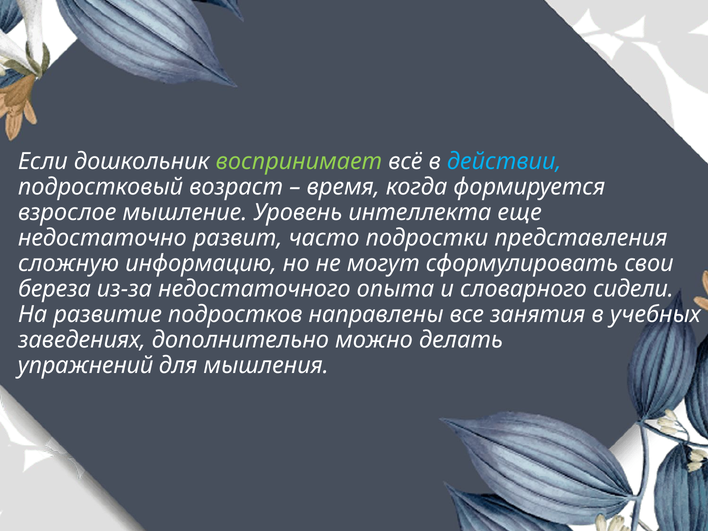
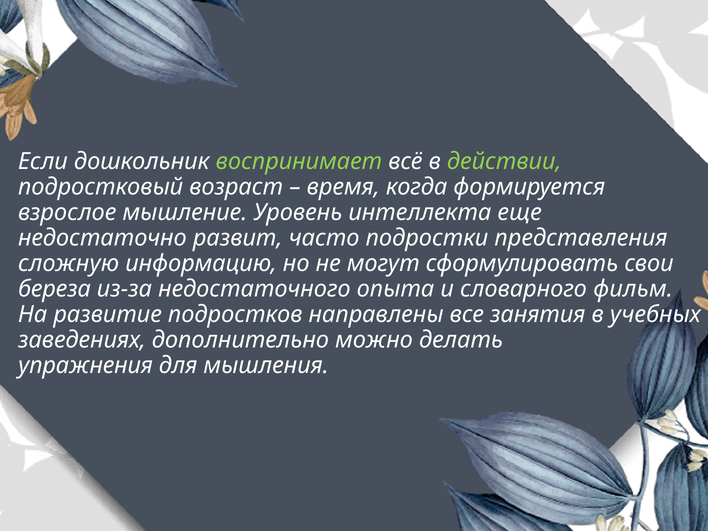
действии colour: light blue -> light green
сидели: сидели -> фильм
упражнений: упражнений -> упражнения
